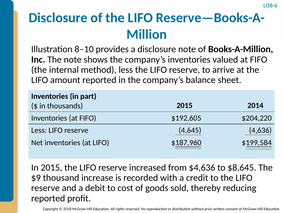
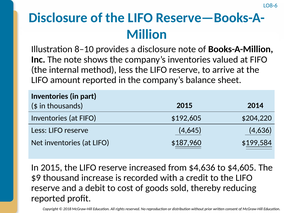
$8,645: $8,645 -> $4,605
